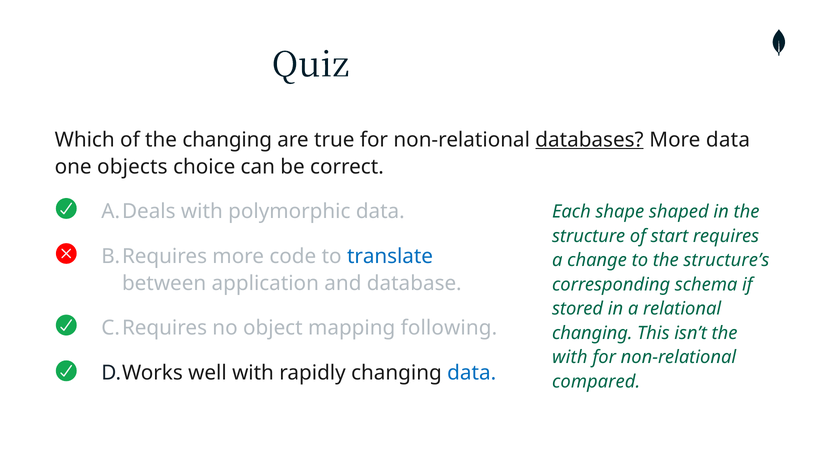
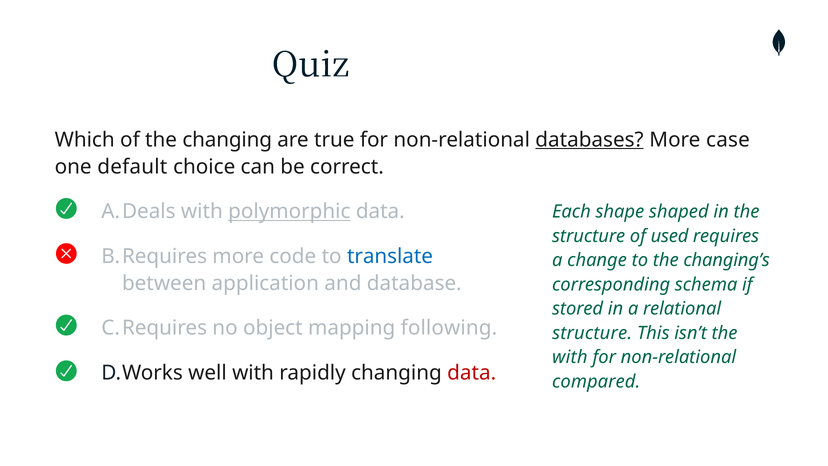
More data: data -> case
objects: objects -> default
polymorphic underline: none -> present
start: start -> used
structure’s: structure’s -> changing’s
changing at (592, 333): changing -> structure
data at (472, 373) colour: blue -> red
